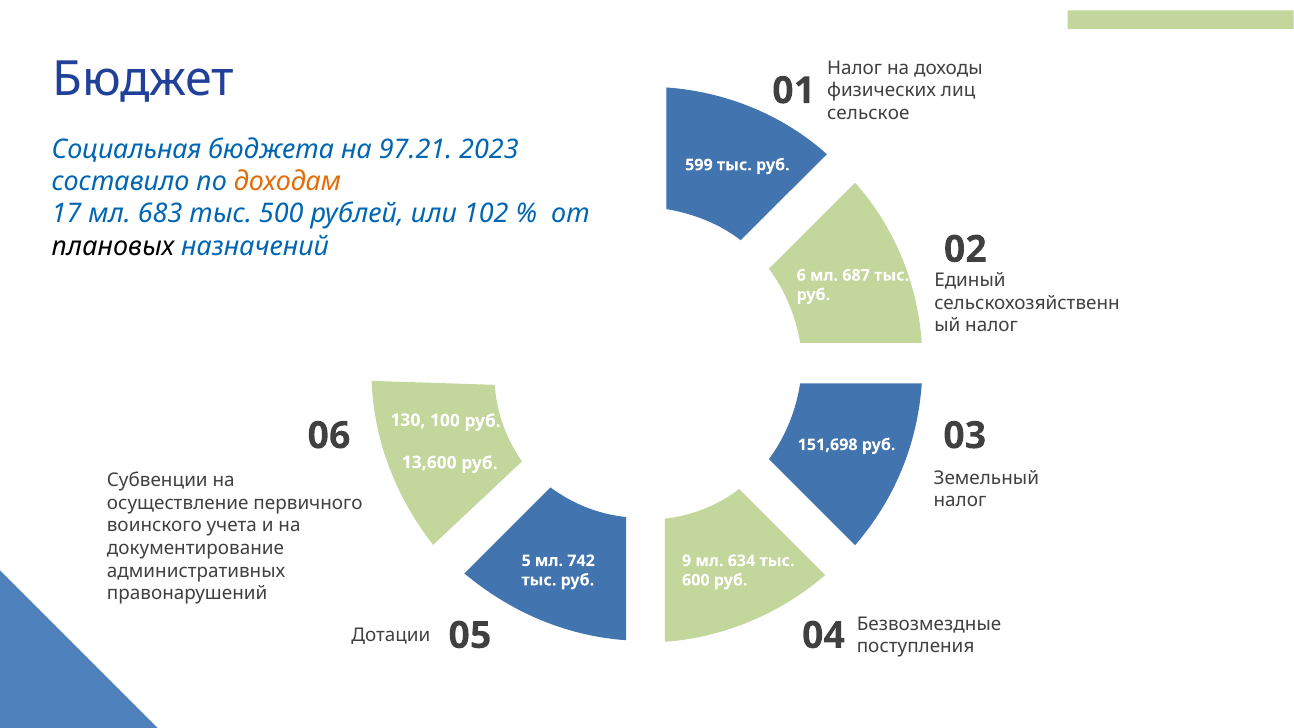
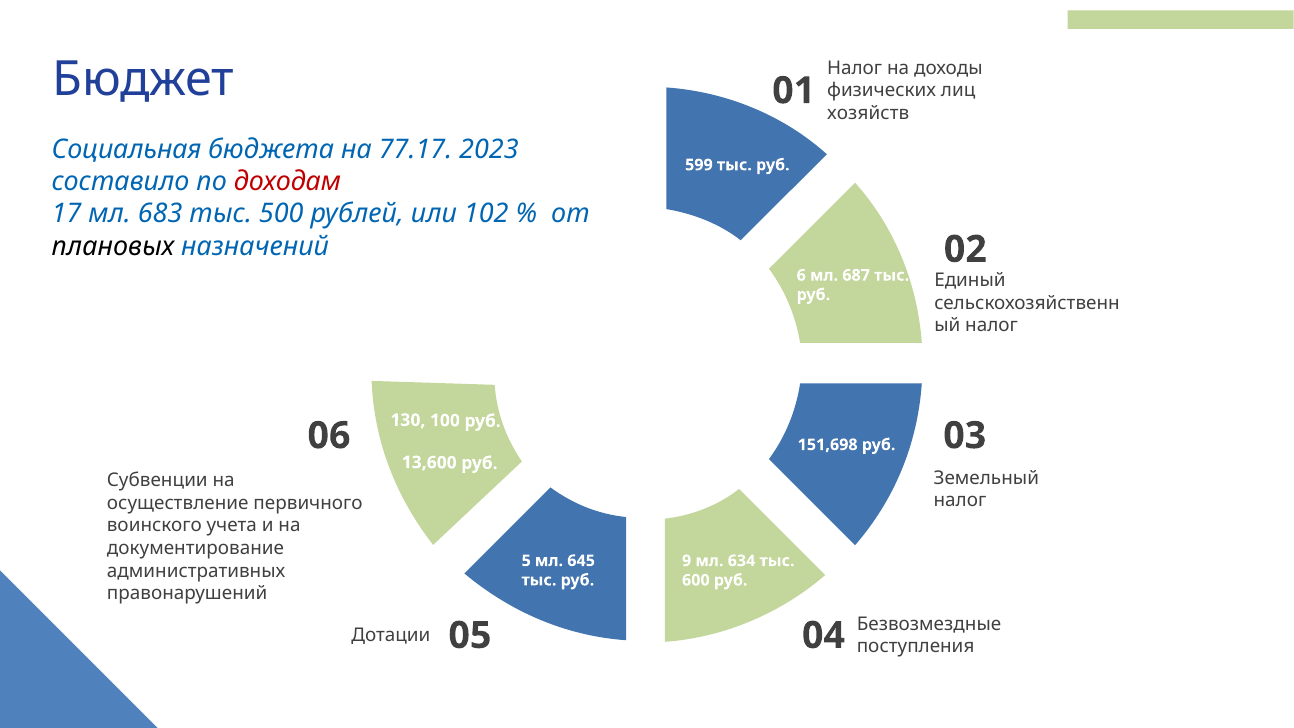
сельское: сельское -> хозяйств
97.21: 97.21 -> 77.17
доходам colour: orange -> red
742: 742 -> 645
